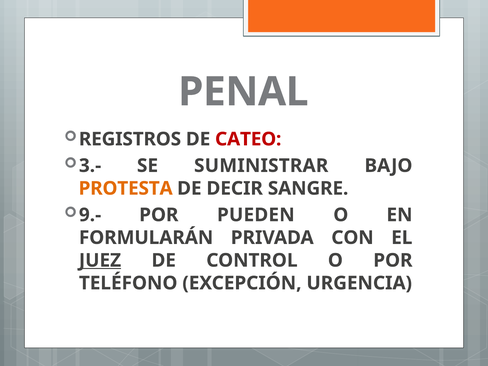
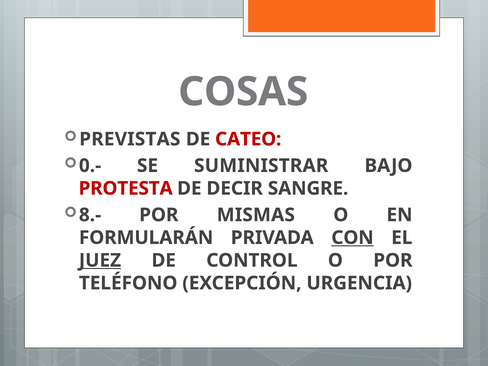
PENAL: PENAL -> COSAS
REGISTROS: REGISTROS -> PREVISTAS
3.-: 3.- -> 0.-
PROTESTA colour: orange -> red
9.-: 9.- -> 8.-
PUEDEN: PUEDEN -> MISMAS
CON underline: none -> present
